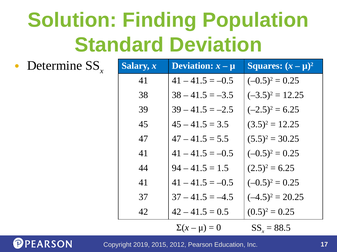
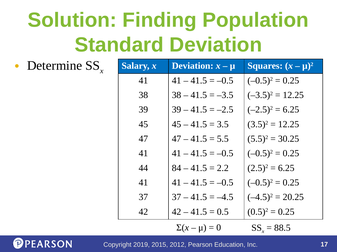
94: 94 -> 84
1.5: 1.5 -> 2.2
